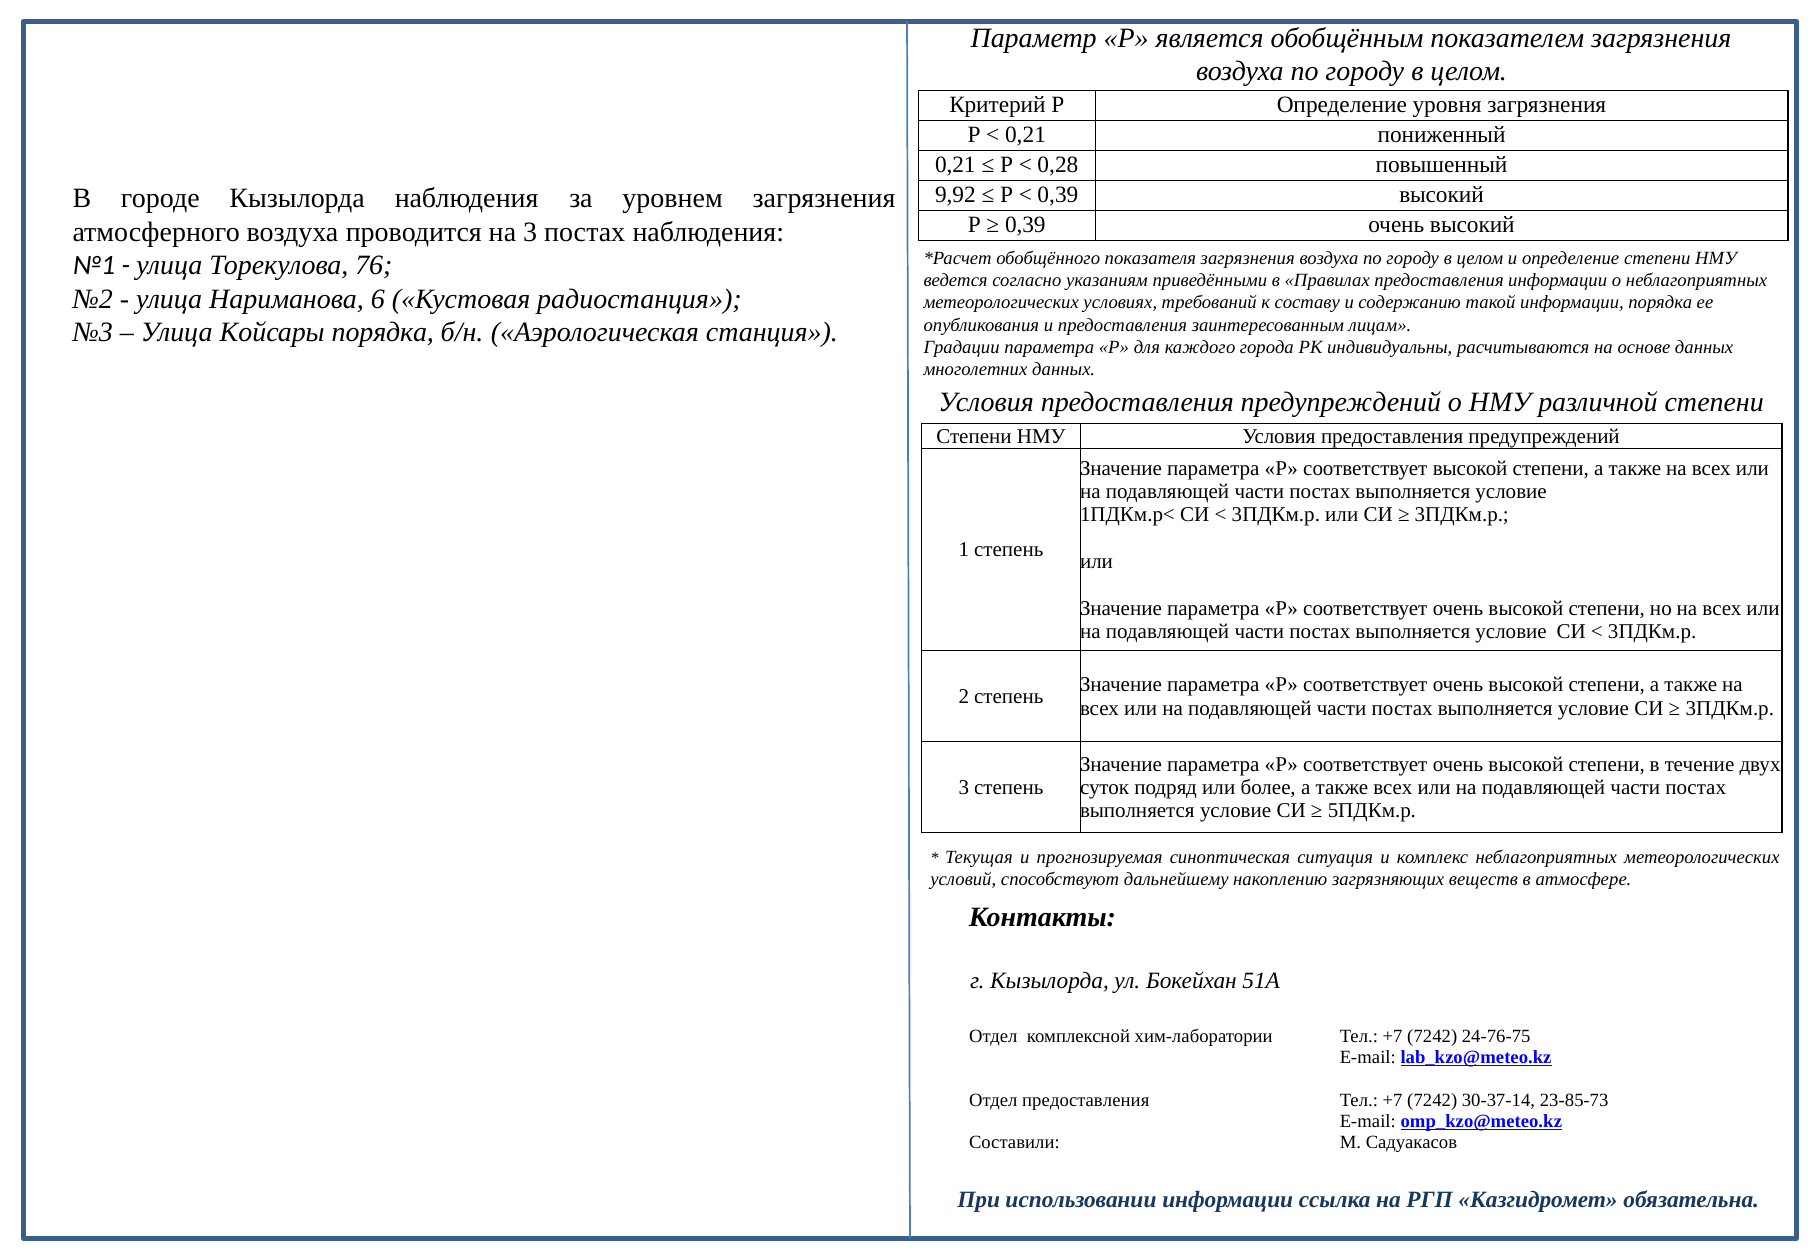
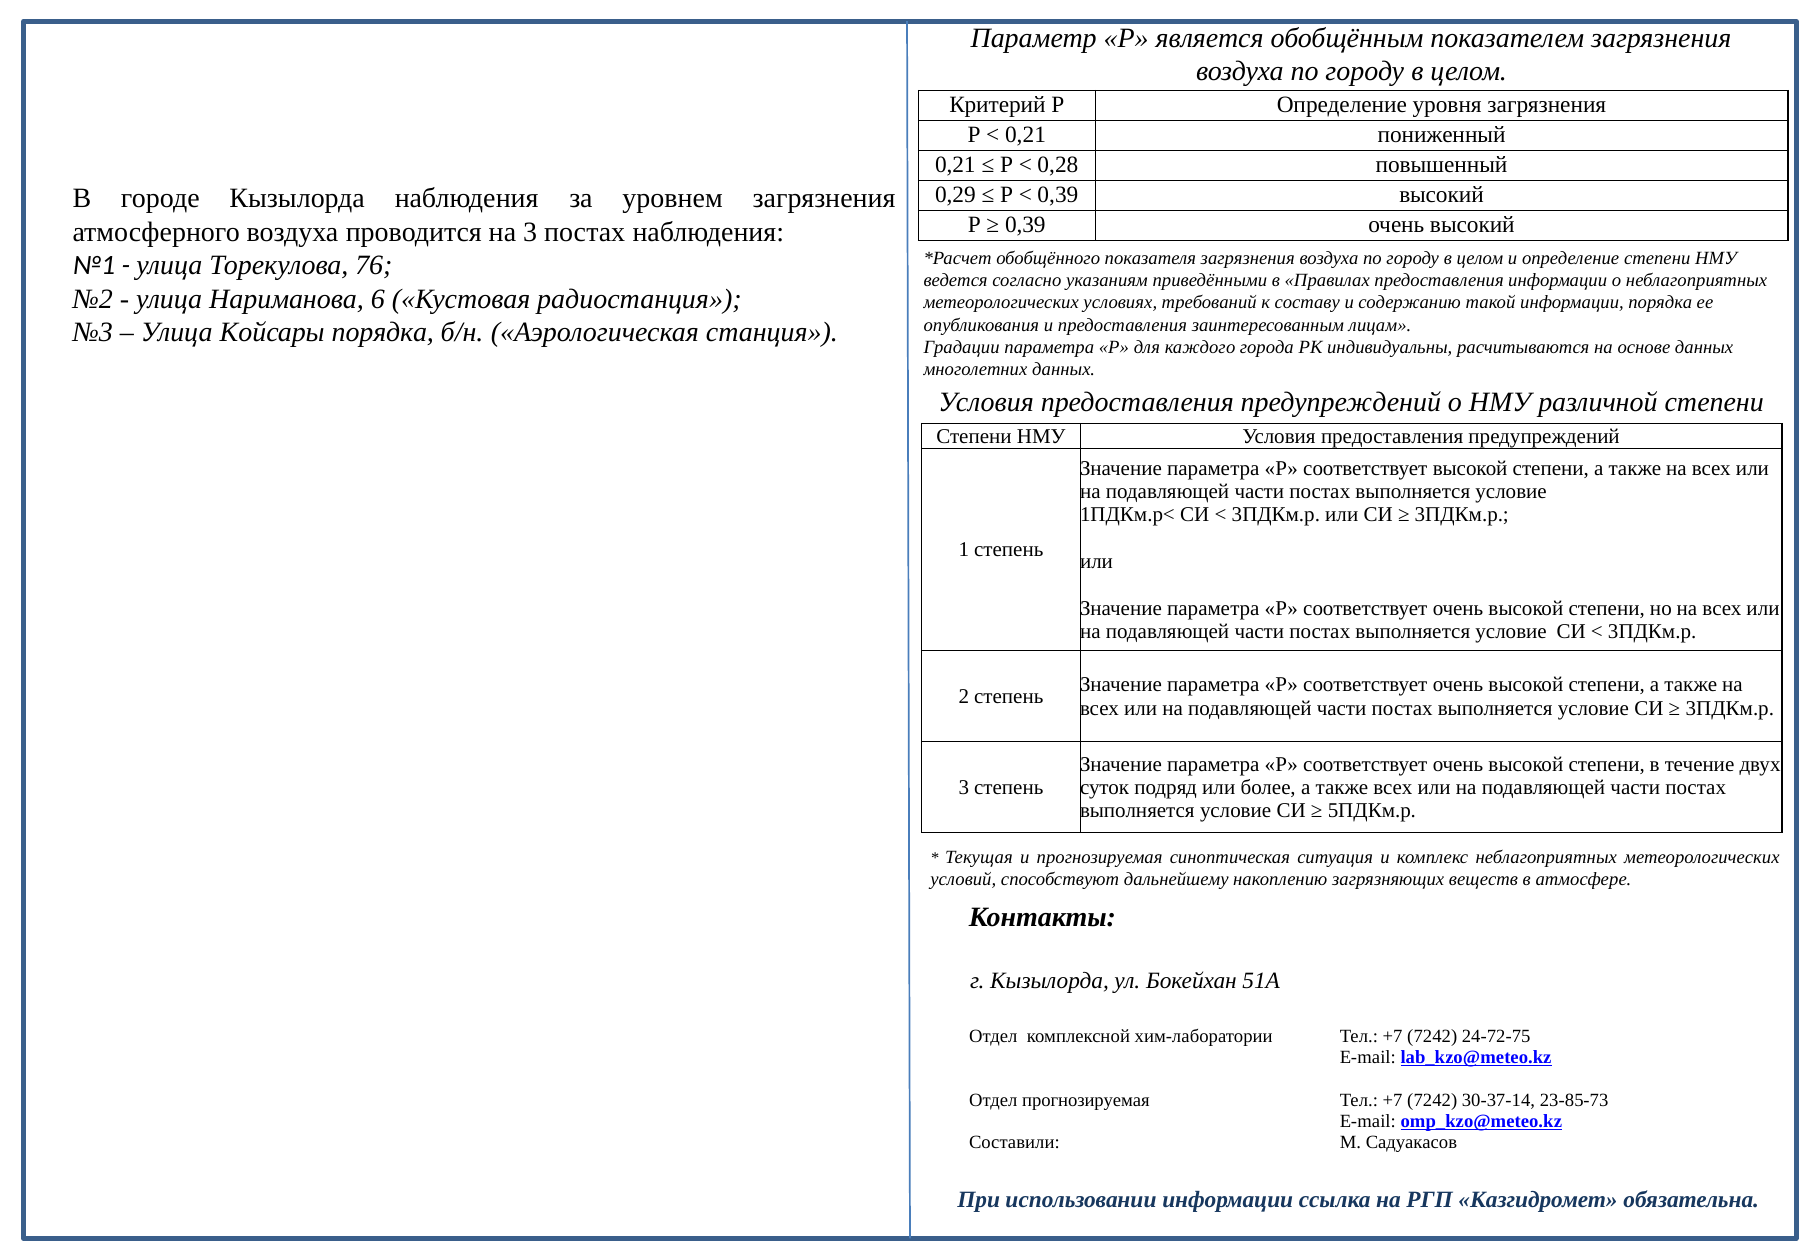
9,92: 9,92 -> 0,29
24-76-75: 24-76-75 -> 24-72-75
Отдел предоставления: предоставления -> прогнозируемая
